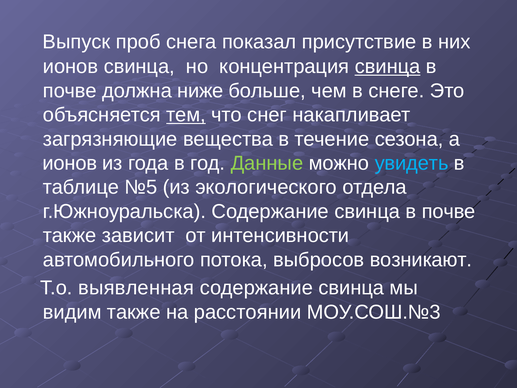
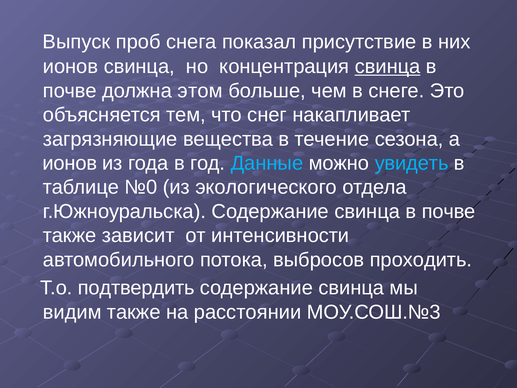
ниже: ниже -> этом
тем underline: present -> none
Данные colour: light green -> light blue
№5: №5 -> №0
возникают: возникают -> проходить
выявленная: выявленная -> подтвердить
